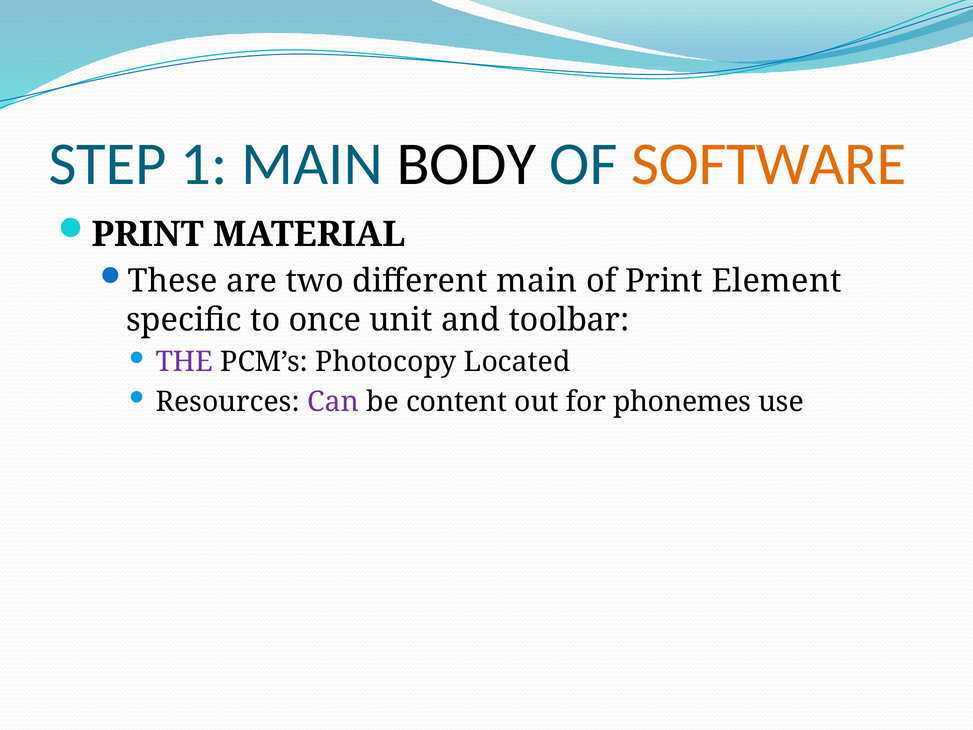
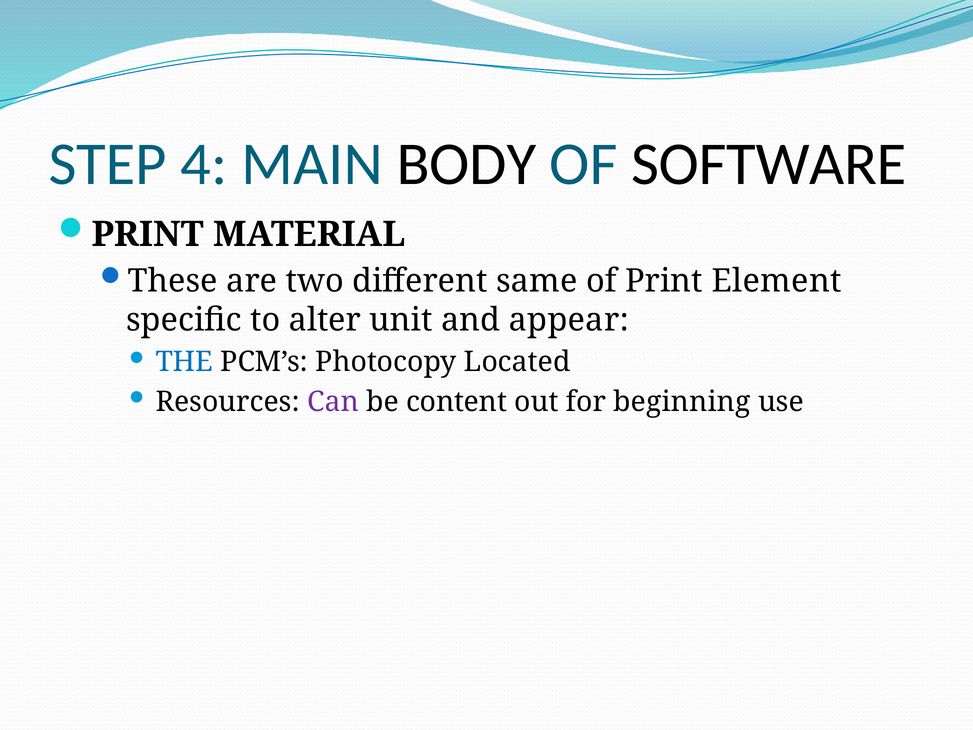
1: 1 -> 4
SOFTWARE colour: orange -> black
different main: main -> same
once: once -> alter
toolbar: toolbar -> appear
THE colour: purple -> blue
phonemes: phonemes -> beginning
